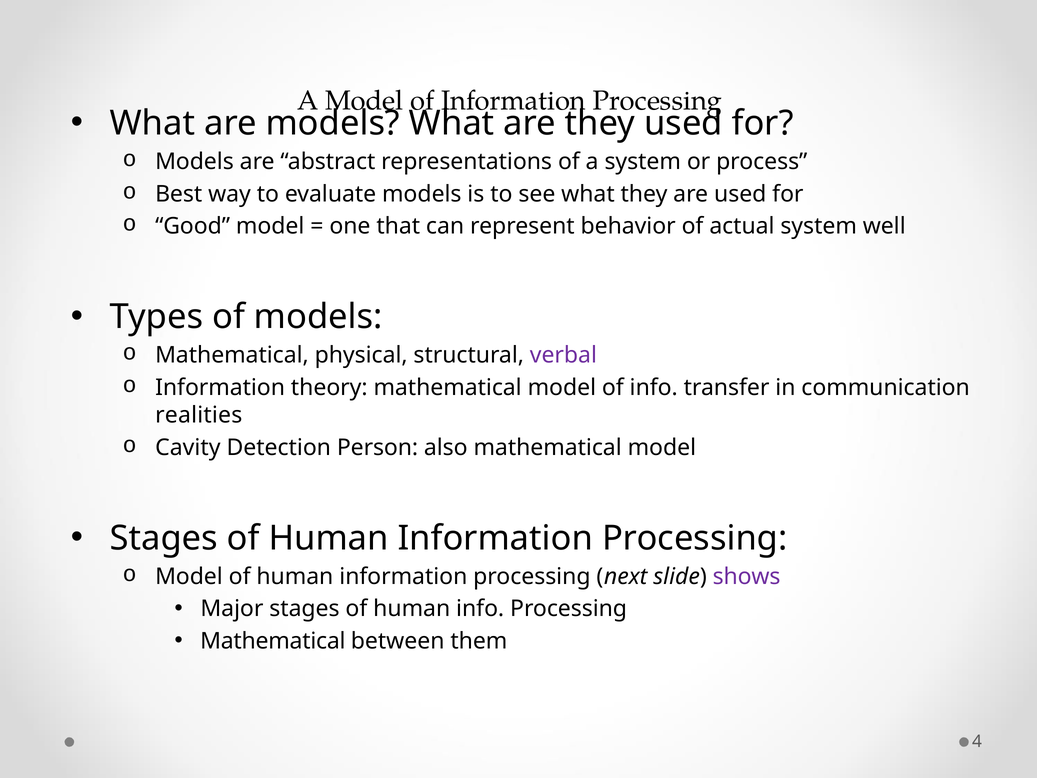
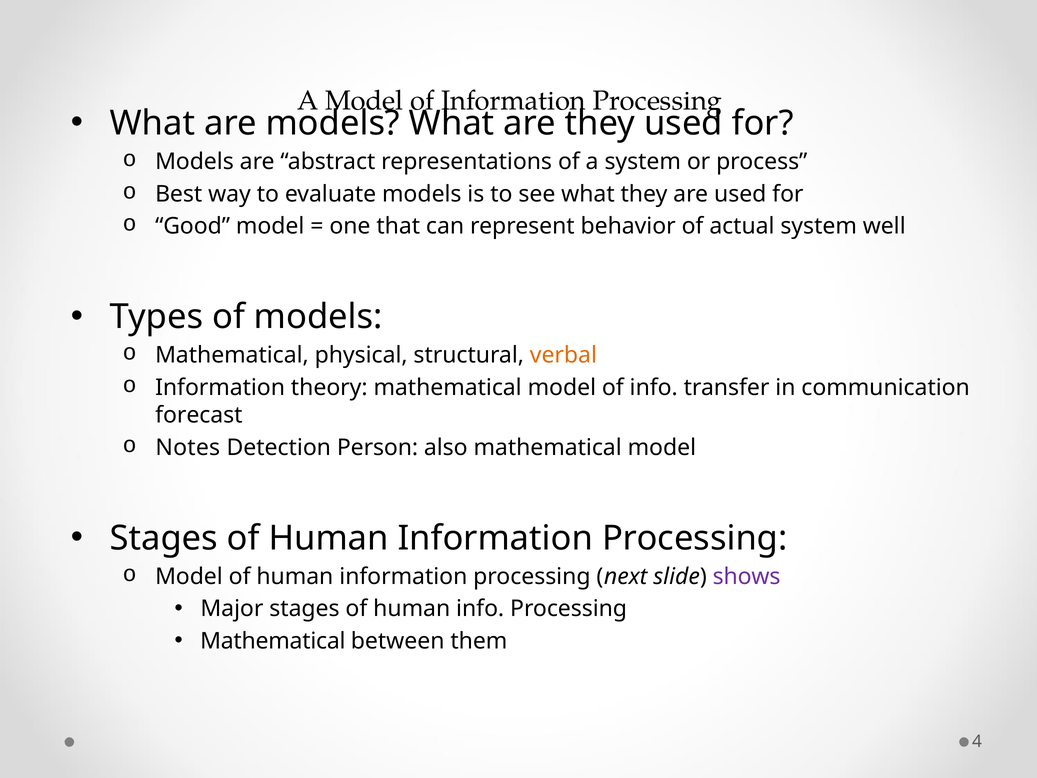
verbal colour: purple -> orange
realities: realities -> forecast
Cavity: Cavity -> Notes
